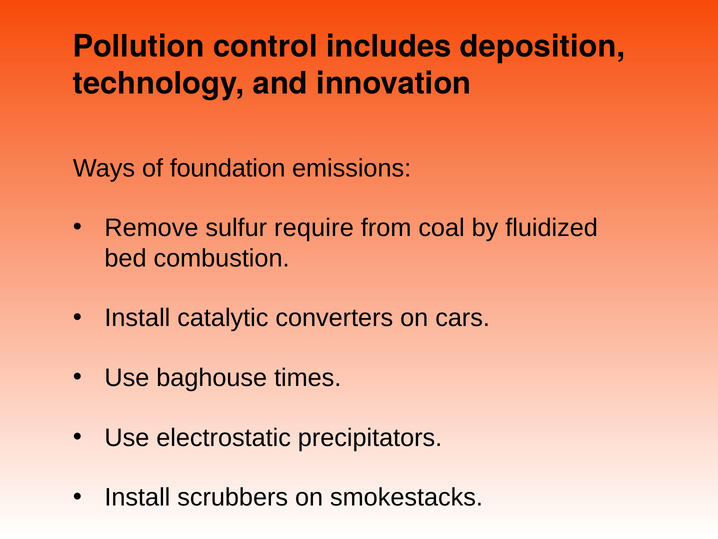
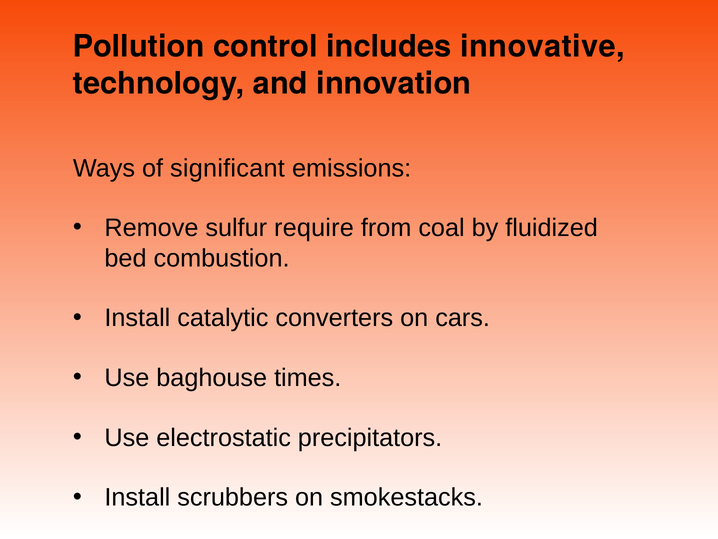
deposition: deposition -> innovative
foundation: foundation -> significant
